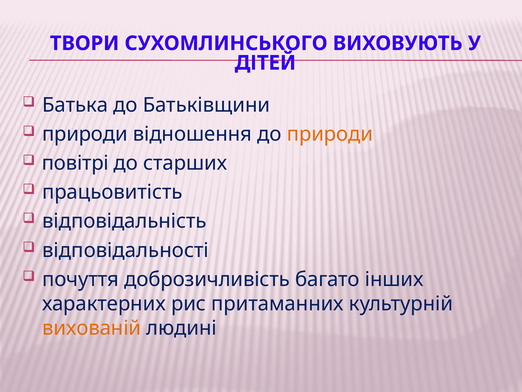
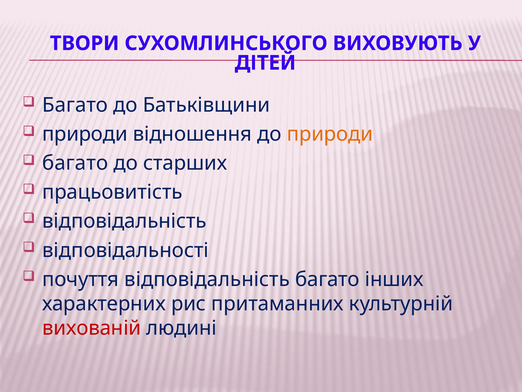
Батька at (75, 105): Батька -> Багато
повітрі at (75, 163): повітрі -> багато
почуття доброзичливість: доброзичливість -> відповідальність
вихованій colour: orange -> red
